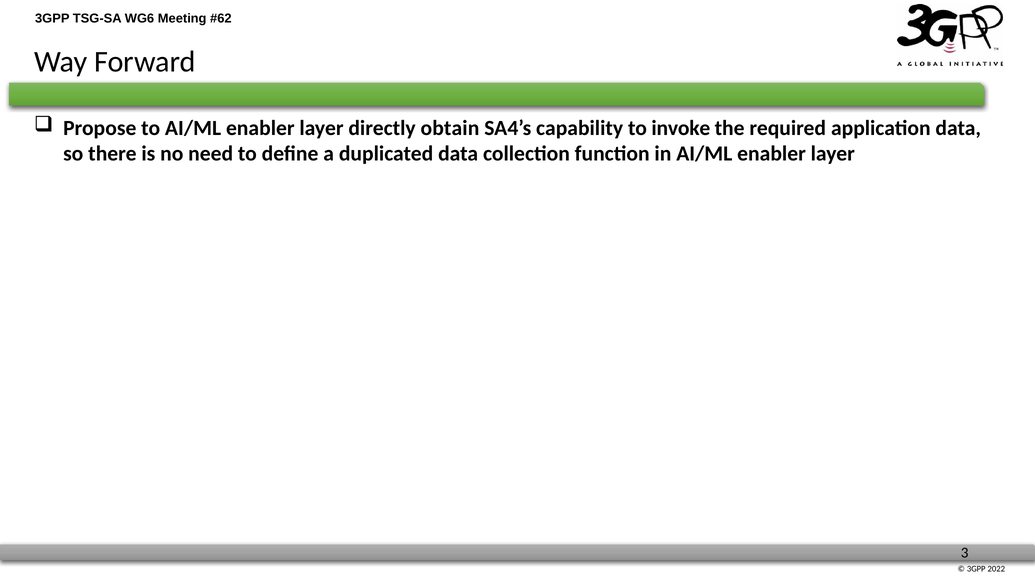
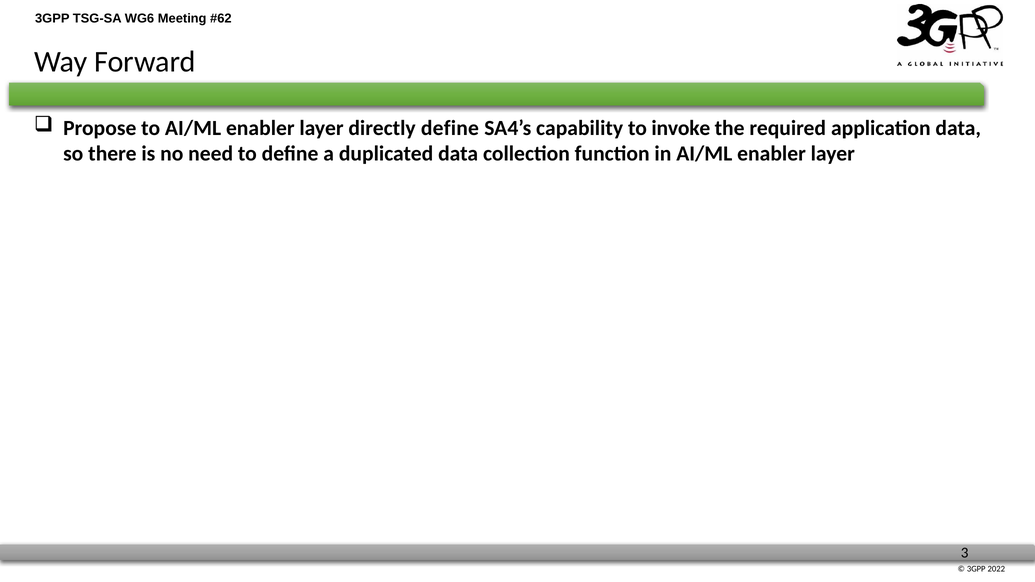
directly obtain: obtain -> define
